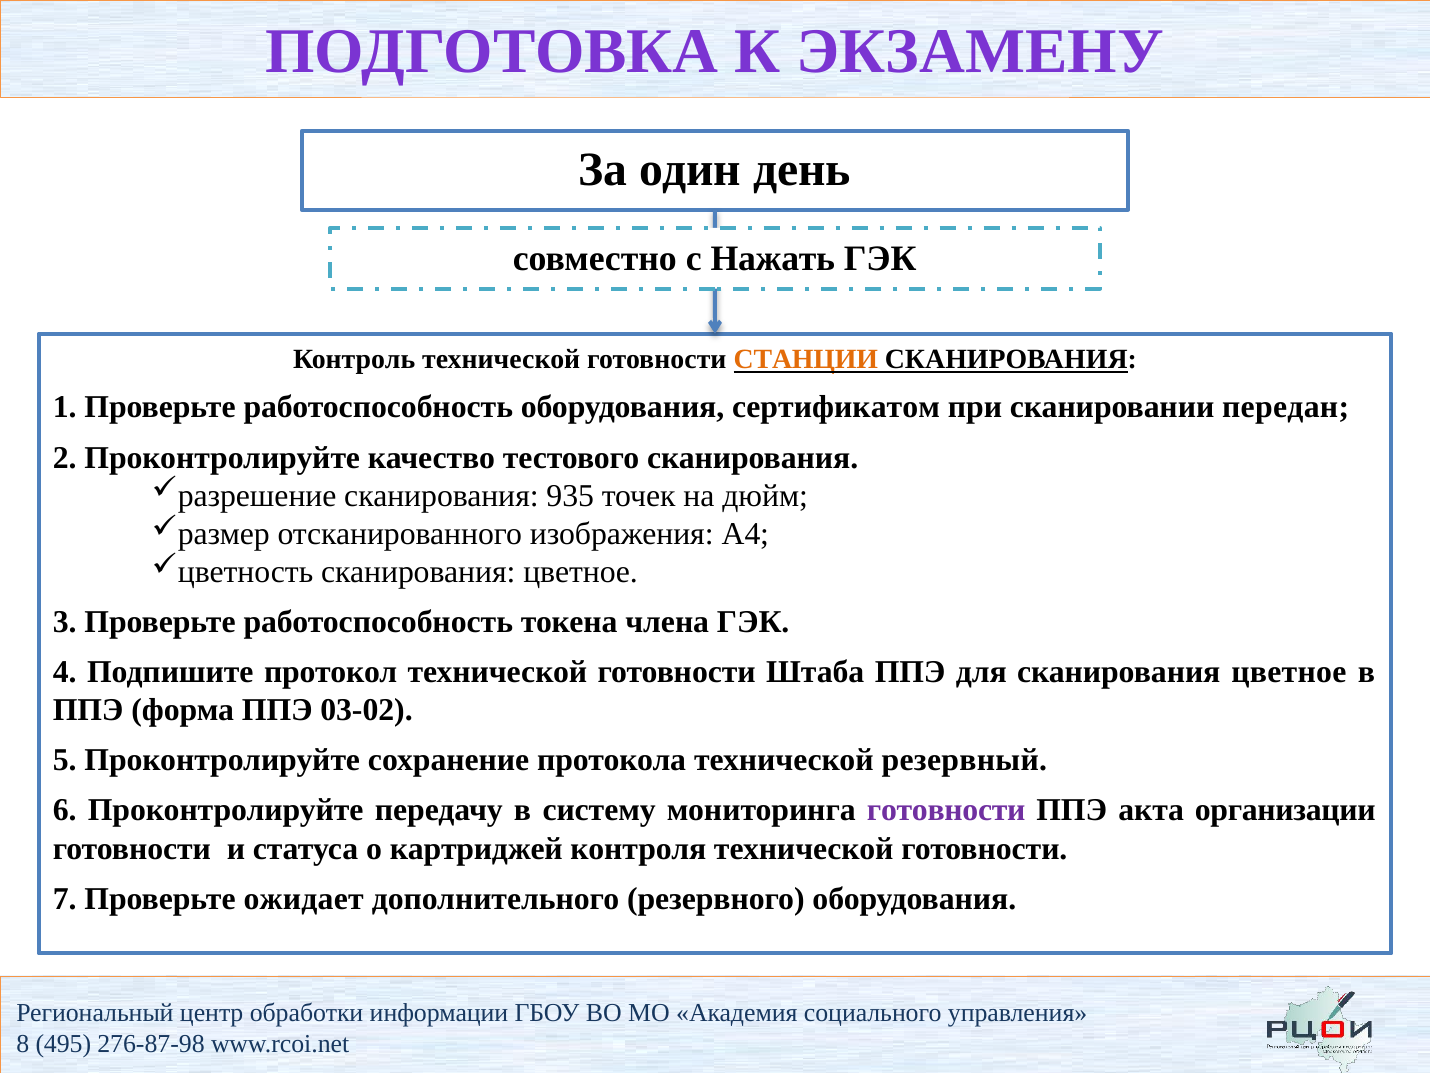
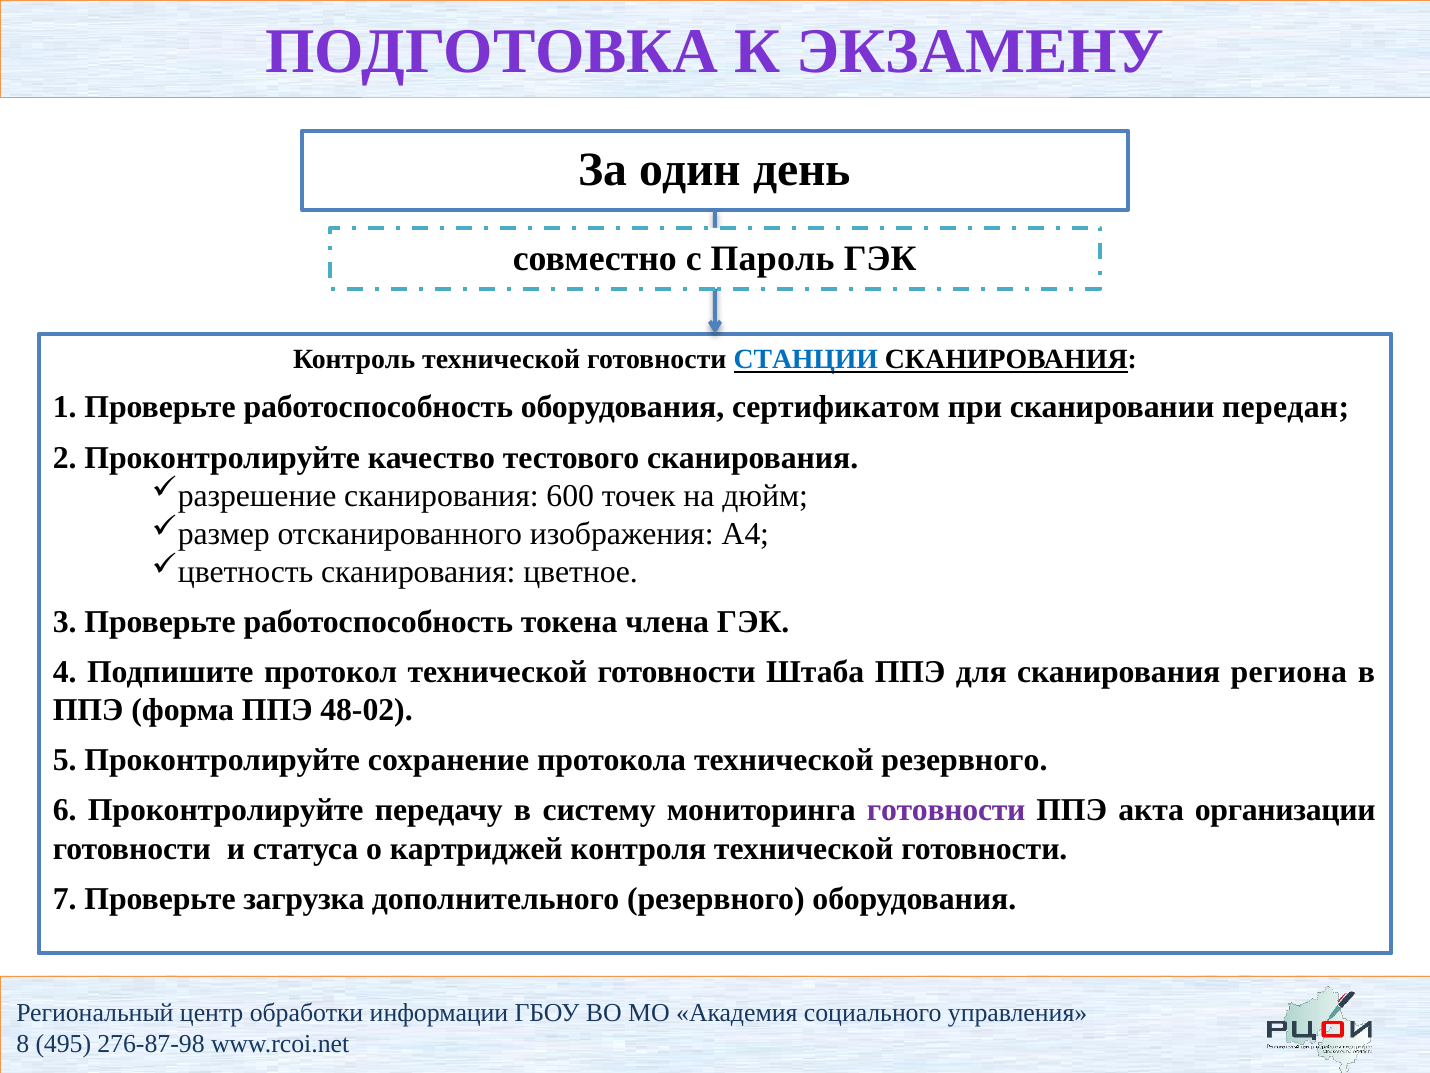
Нажать: Нажать -> Пароль
СТАНЦИИ colour: orange -> blue
935: 935 -> 600
для сканирования цветное: цветное -> региона
03-02: 03-02 -> 48-02
технической резервный: резервный -> резервного
ожидает: ожидает -> загрузка
